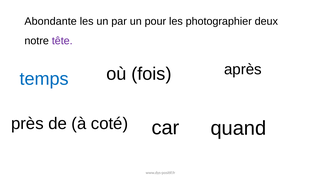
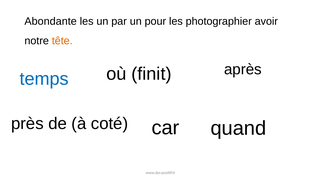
deux: deux -> avoir
tête colour: purple -> orange
fois: fois -> finit
